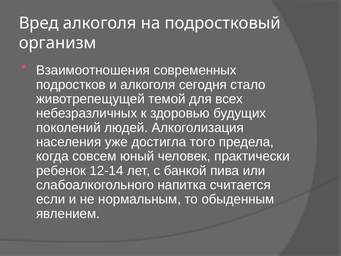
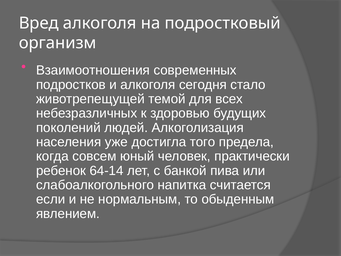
12-14: 12-14 -> 64-14
